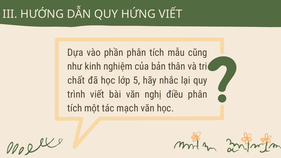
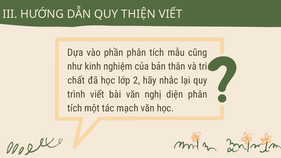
HỨNG: HỨNG -> THIỆN
5: 5 -> 2
điều: điều -> diện
